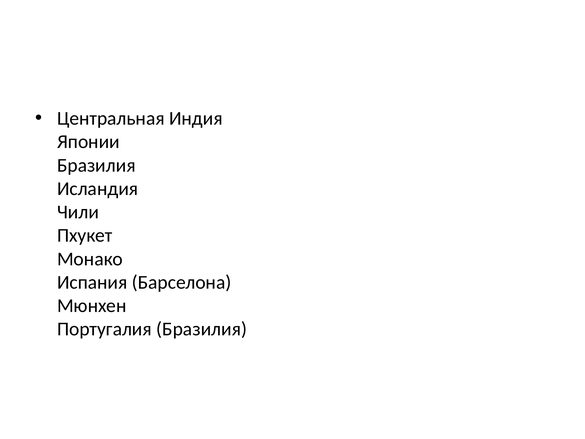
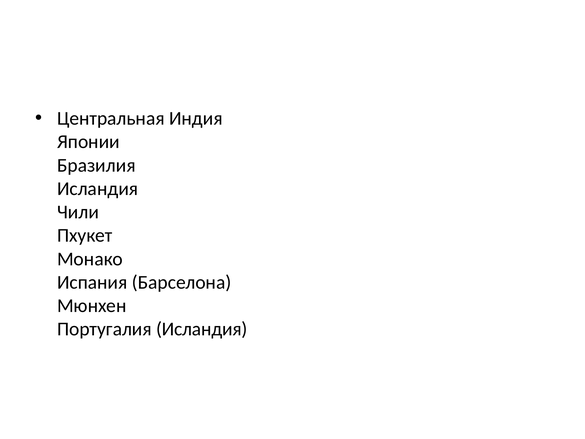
Португалия Бразилия: Бразилия -> Исландия
